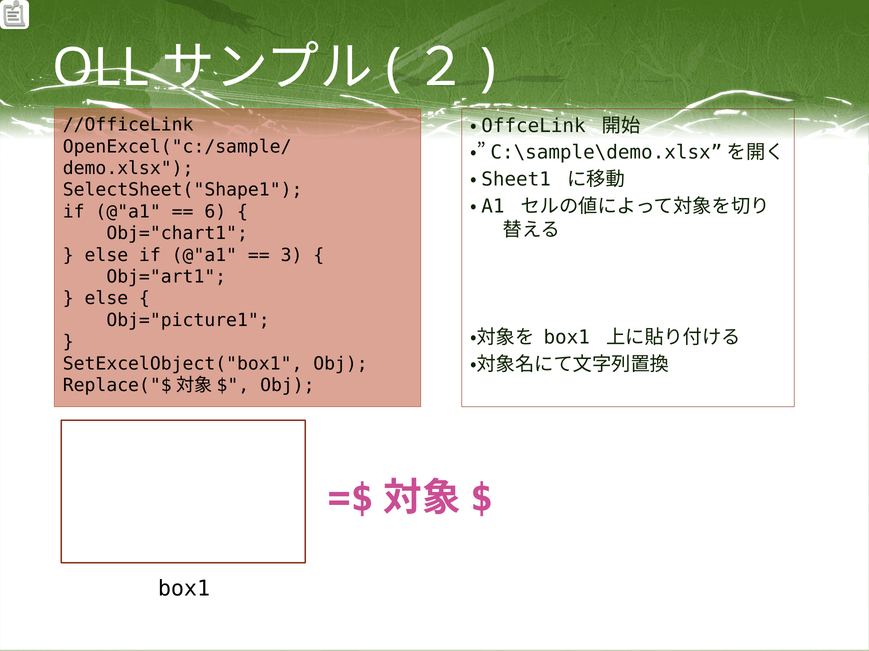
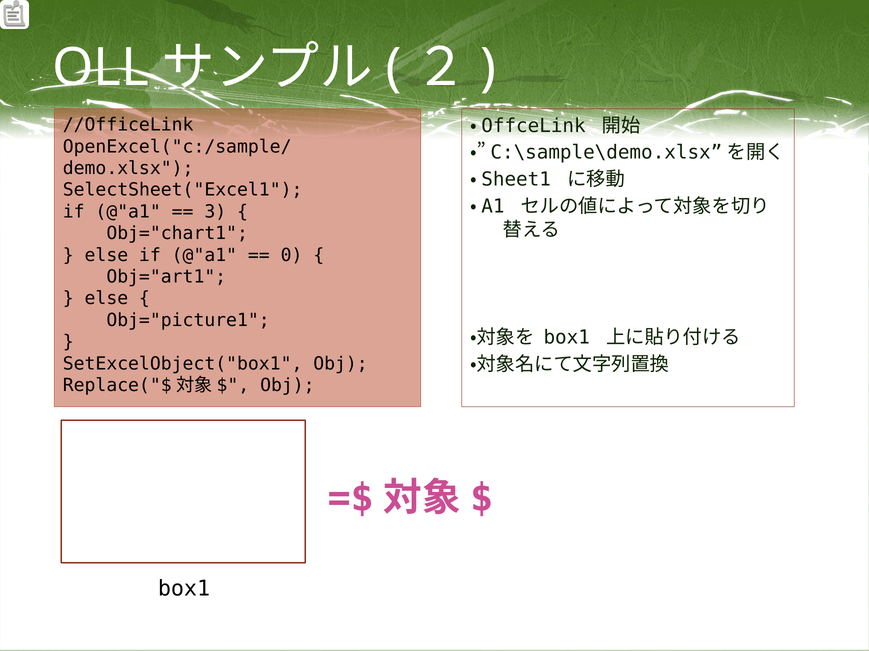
SelectSheet("Shape1: SelectSheet("Shape1 -> SelectSheet("Excel1
6: 6 -> 3
3: 3 -> 0
